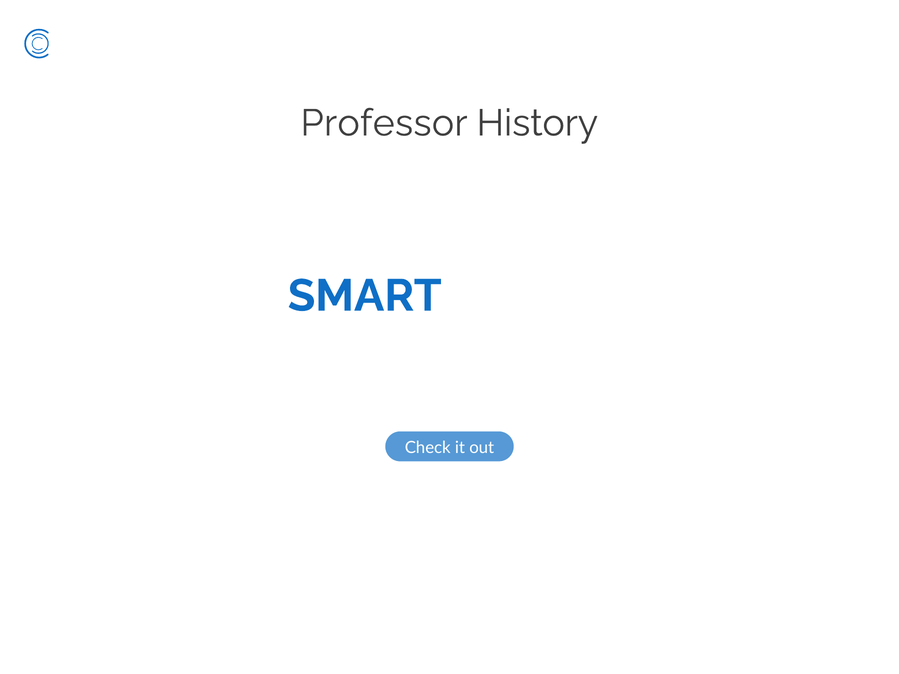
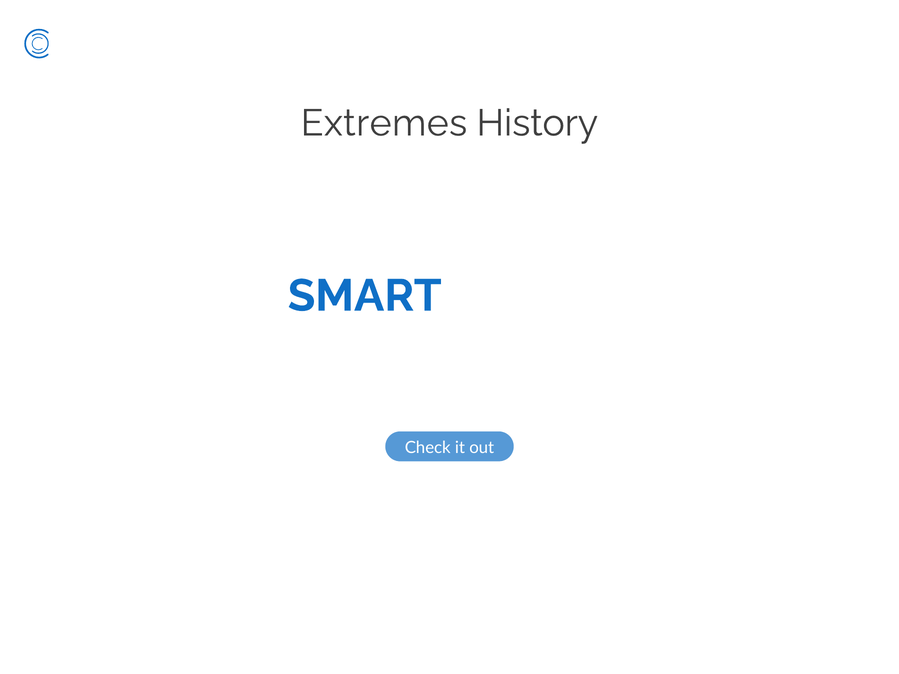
Professor at (384, 123): Professor -> Extremes
